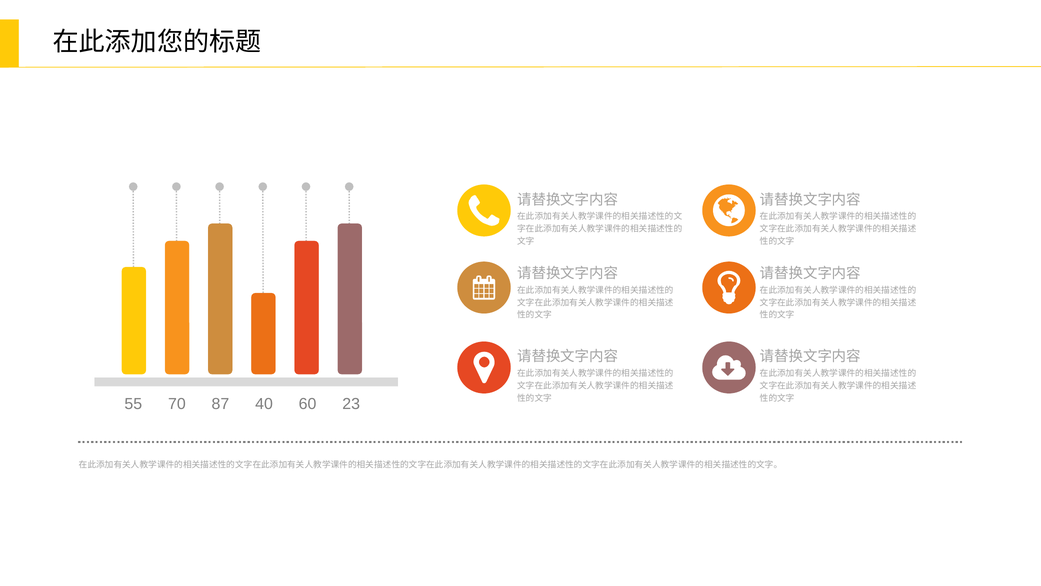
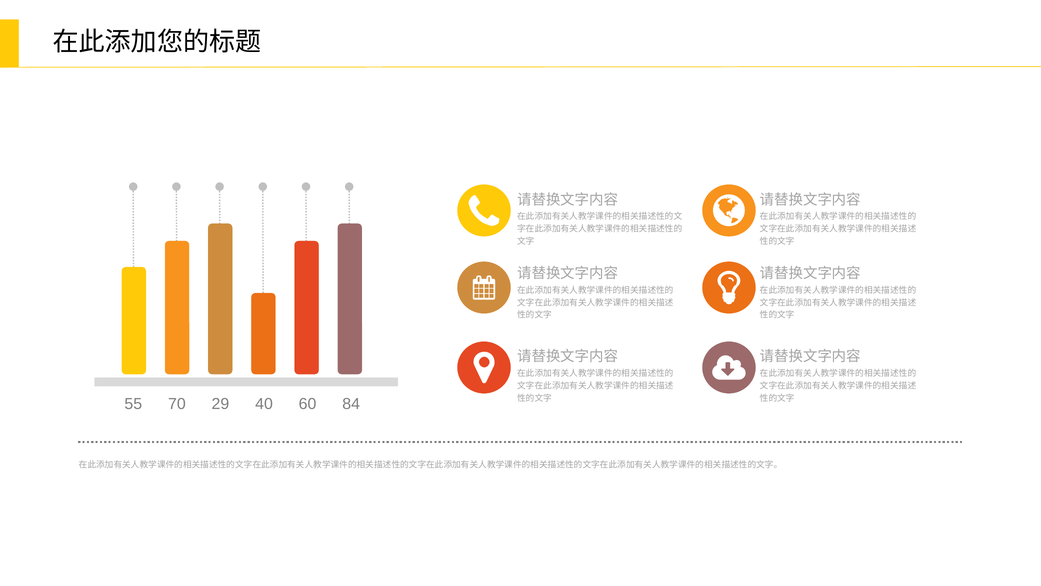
87: 87 -> 29
23: 23 -> 84
